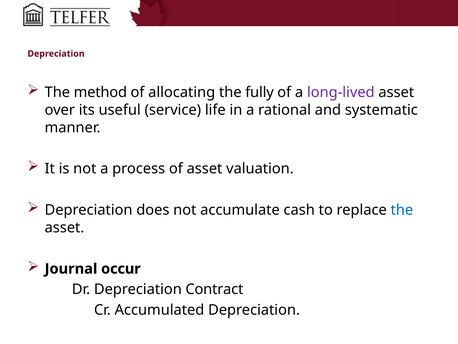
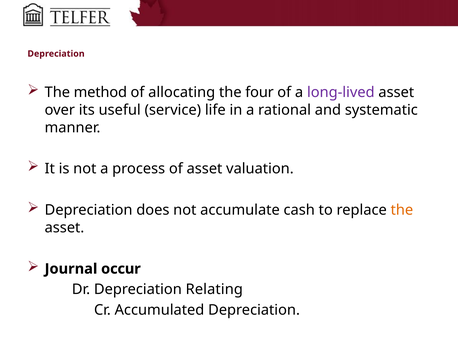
fully: fully -> four
the at (402, 210) colour: blue -> orange
Contract: Contract -> Relating
